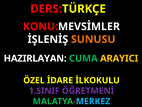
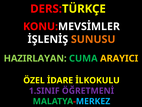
HAZIRLAYAN colour: white -> light green
